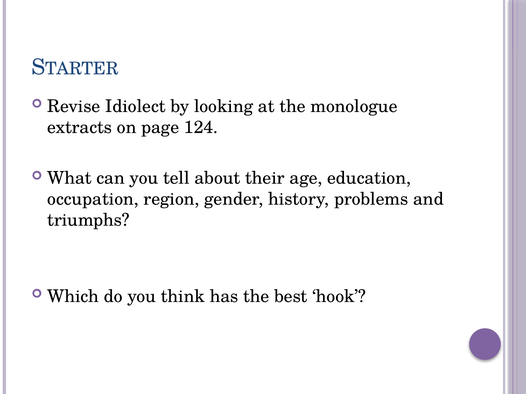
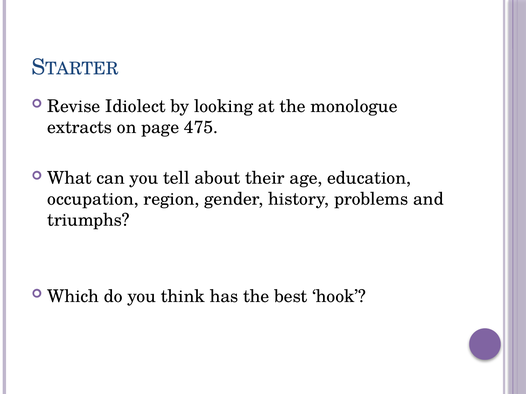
124: 124 -> 475
